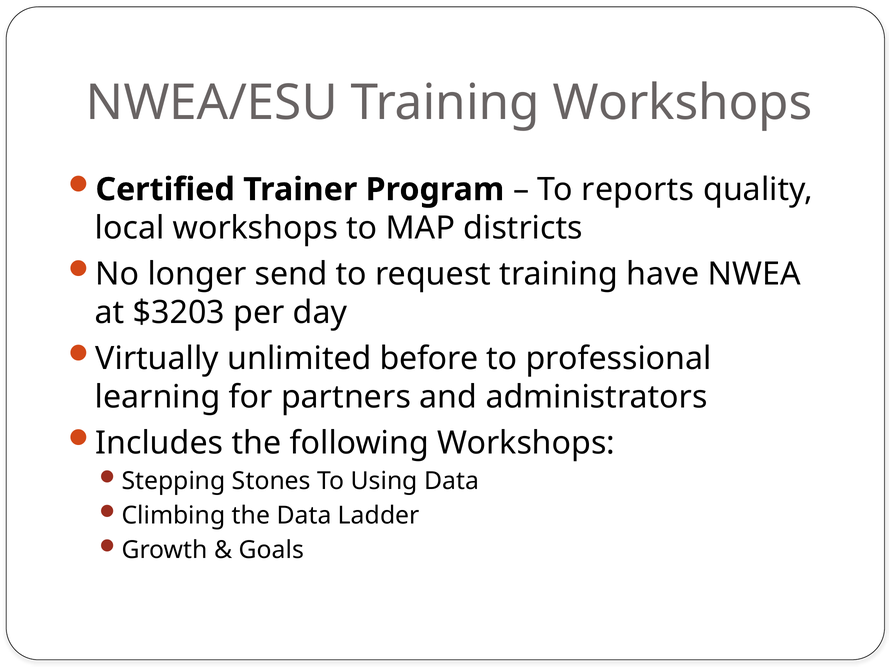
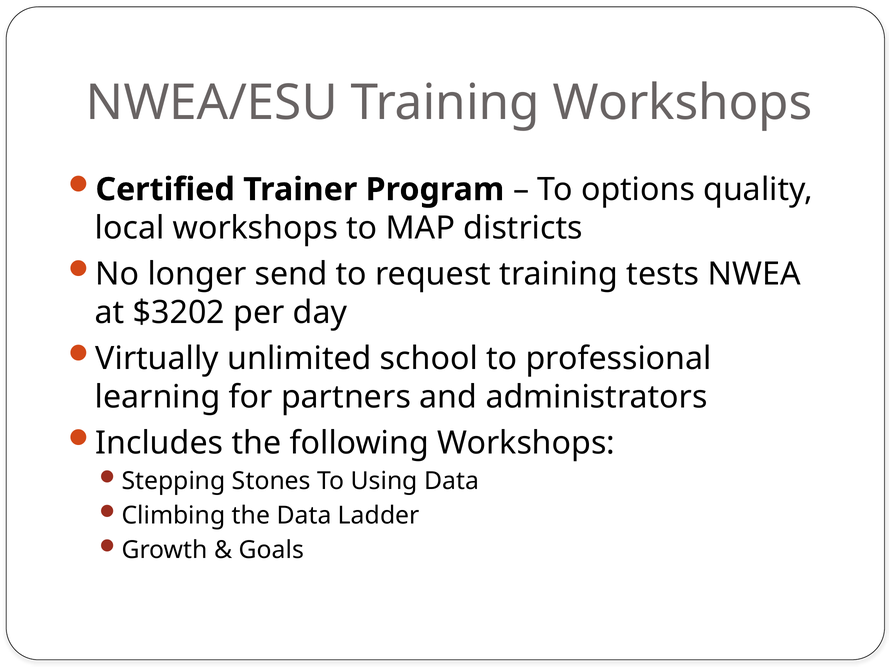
reports: reports -> options
have: have -> tests
$3203: $3203 -> $3202
before: before -> school
